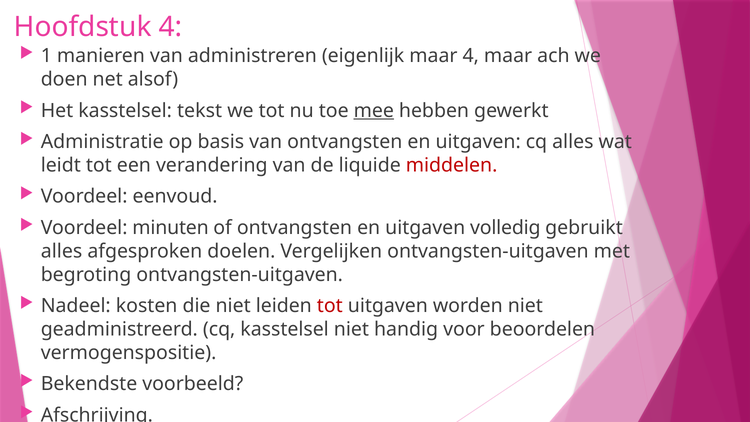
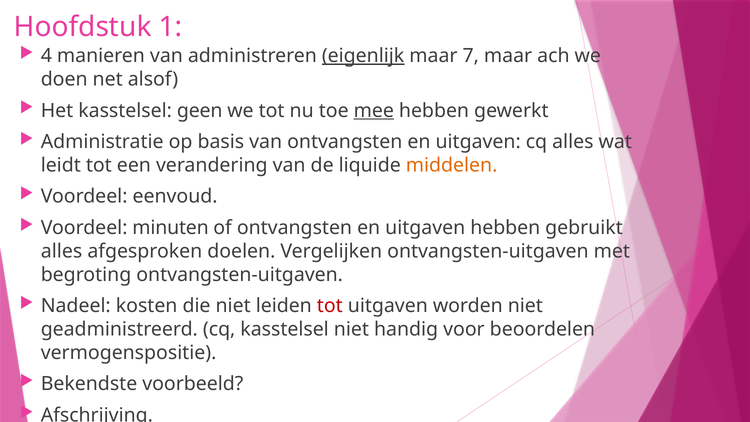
Hoofdstuk 4: 4 -> 1
1: 1 -> 4
eigenlijk underline: none -> present
maar 4: 4 -> 7
tekst: tekst -> geen
middelen colour: red -> orange
uitgaven volledig: volledig -> hebben
